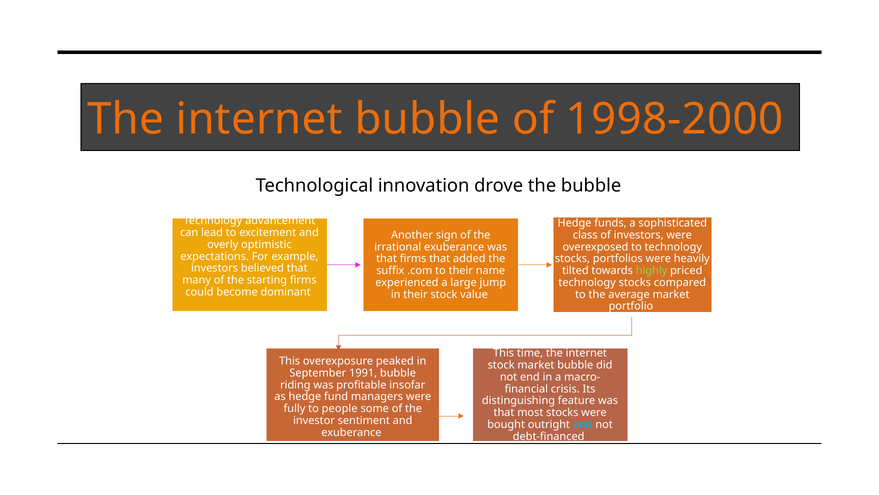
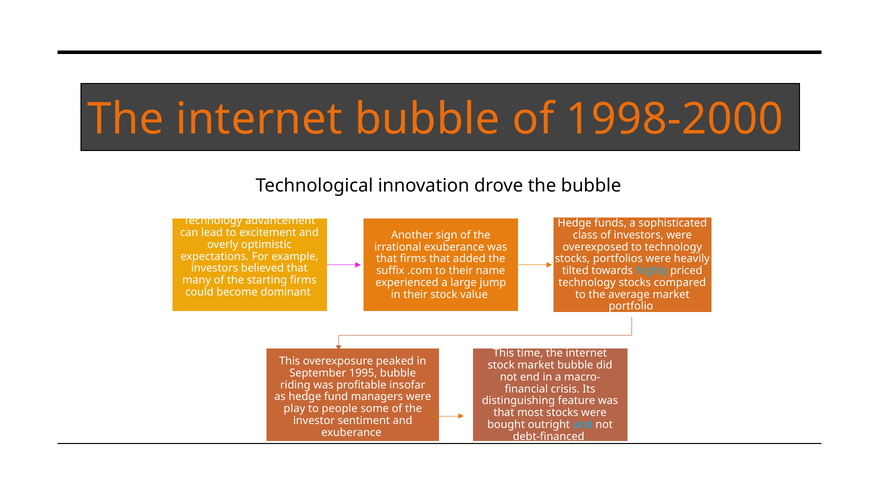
highly colour: light green -> light blue
1991: 1991 -> 1995
fully: fully -> play
